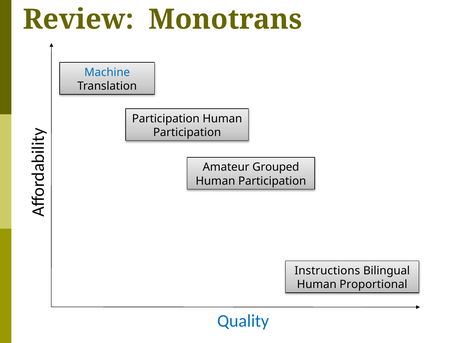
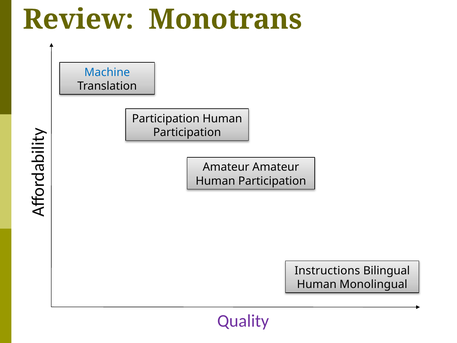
Amateur Grouped: Grouped -> Amateur
Proportional: Proportional -> Monolingual
Quality colour: blue -> purple
